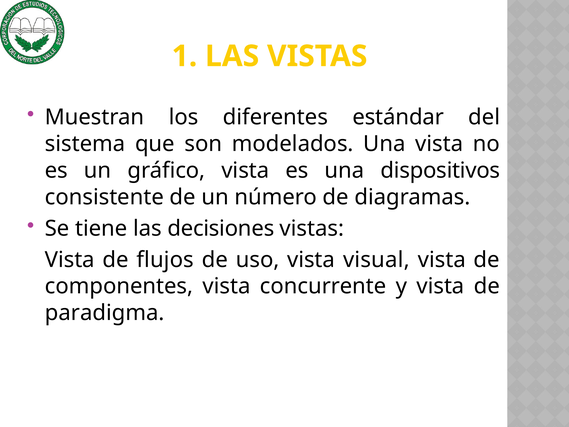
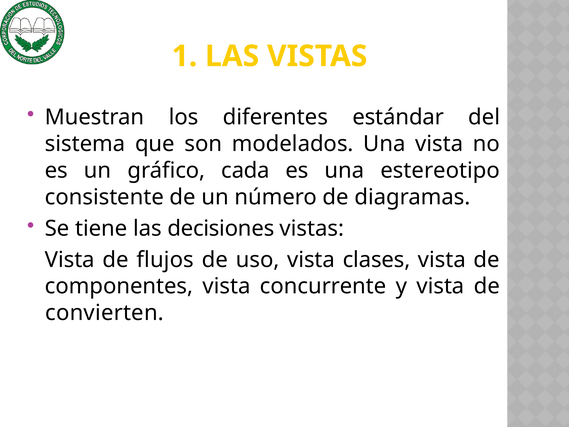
gráfico vista: vista -> cada
dispositivos: dispositivos -> estereotipo
visual: visual -> clases
paradigma: paradigma -> convierten
